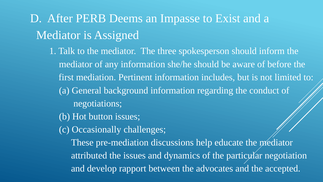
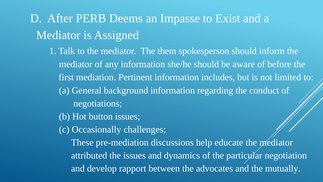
three: three -> them
accepted: accepted -> mutually
